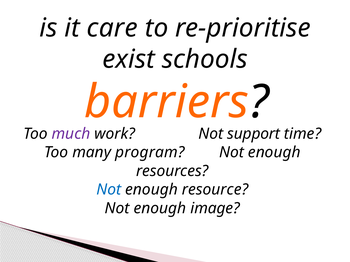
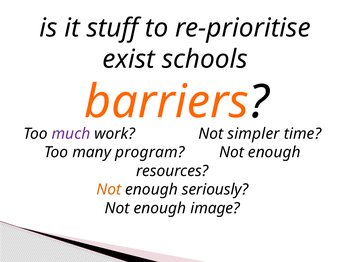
care: care -> stuff
support: support -> simpler
Not at (109, 190) colour: blue -> orange
resource: resource -> seriously
